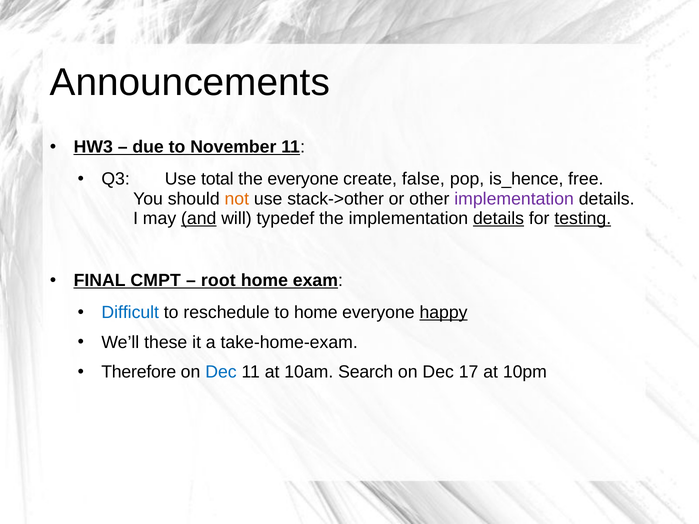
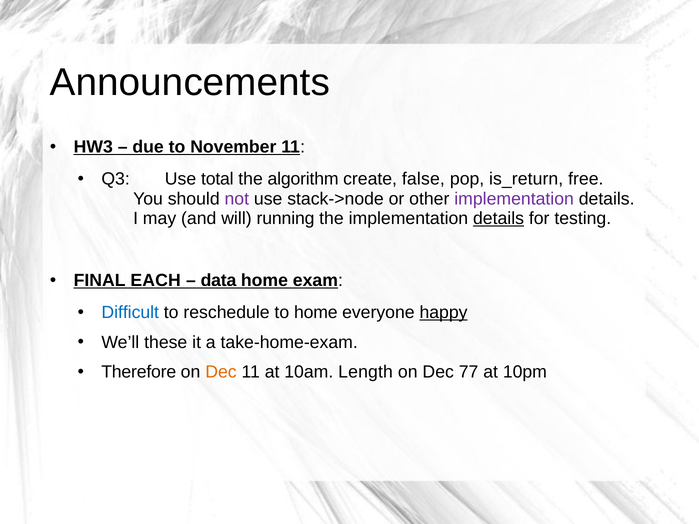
the everyone: everyone -> algorithm
is_hence: is_hence -> is_return
not colour: orange -> purple
stack->other: stack->other -> stack->node
and underline: present -> none
typedef: typedef -> running
testing underline: present -> none
CMPT: CMPT -> EACH
root: root -> data
Dec at (221, 372) colour: blue -> orange
Search: Search -> Length
17: 17 -> 77
